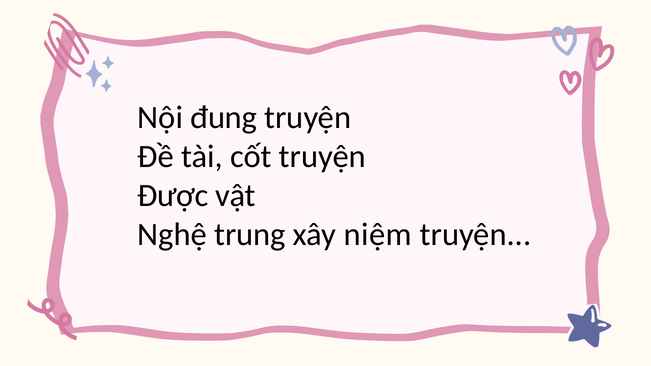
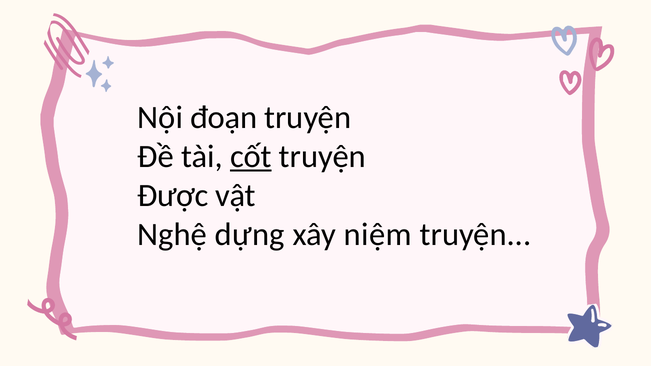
đung: đung -> đoạn
cốt underline: none -> present
trung: trung -> dựng
